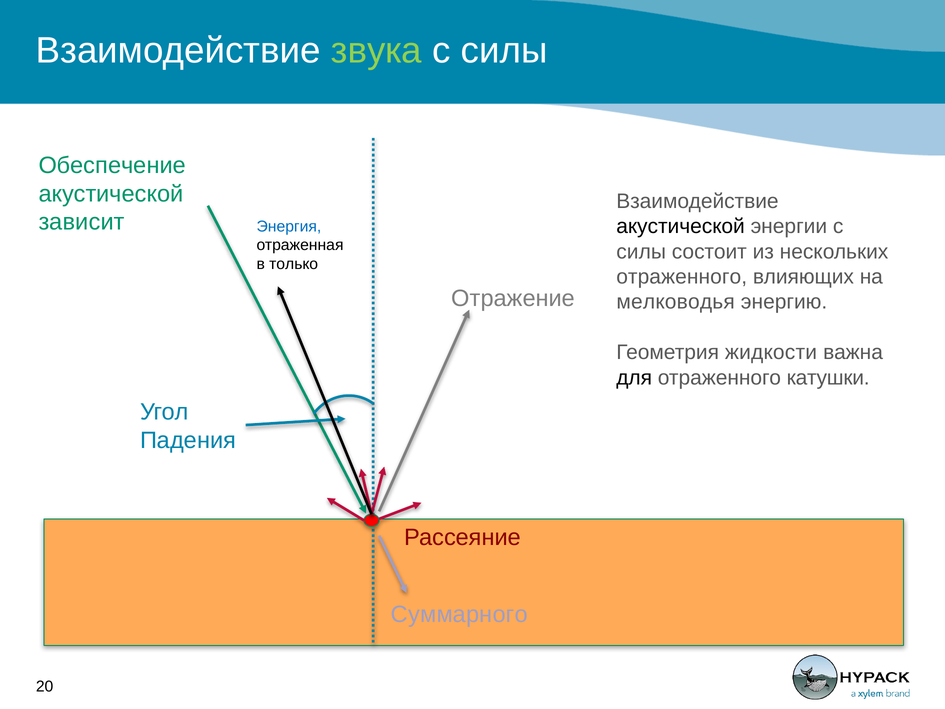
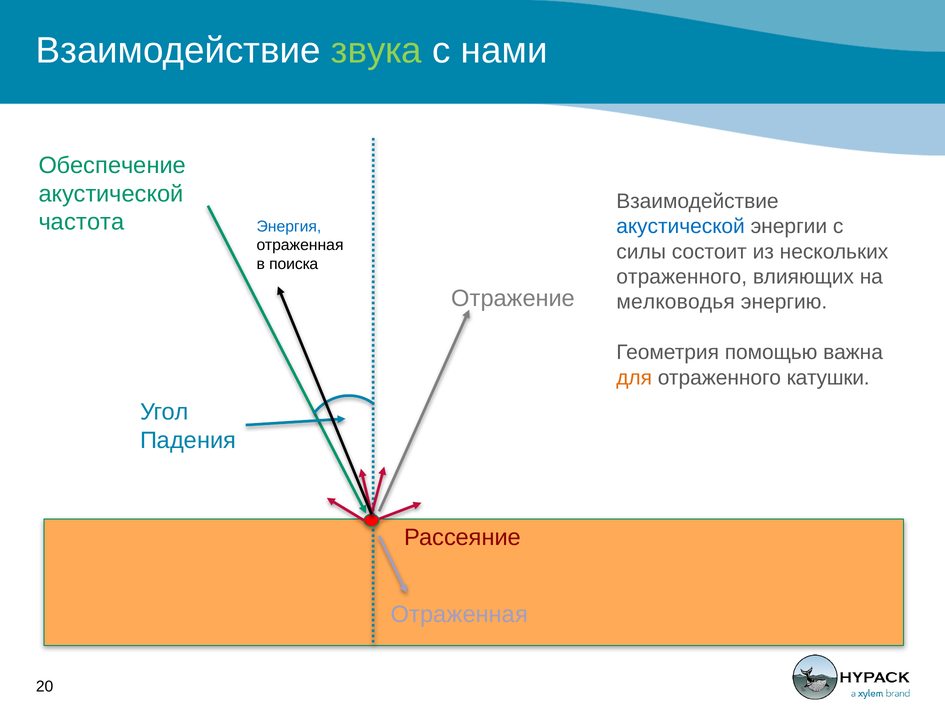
силы at (504, 51): силы -> нами
зависит: зависит -> частота
акустической at (681, 226) colour: black -> blue
только: только -> поиска
жидкости: жидкости -> помощью
для colour: black -> orange
Суммарного at (459, 614): Суммарного -> Отраженная
